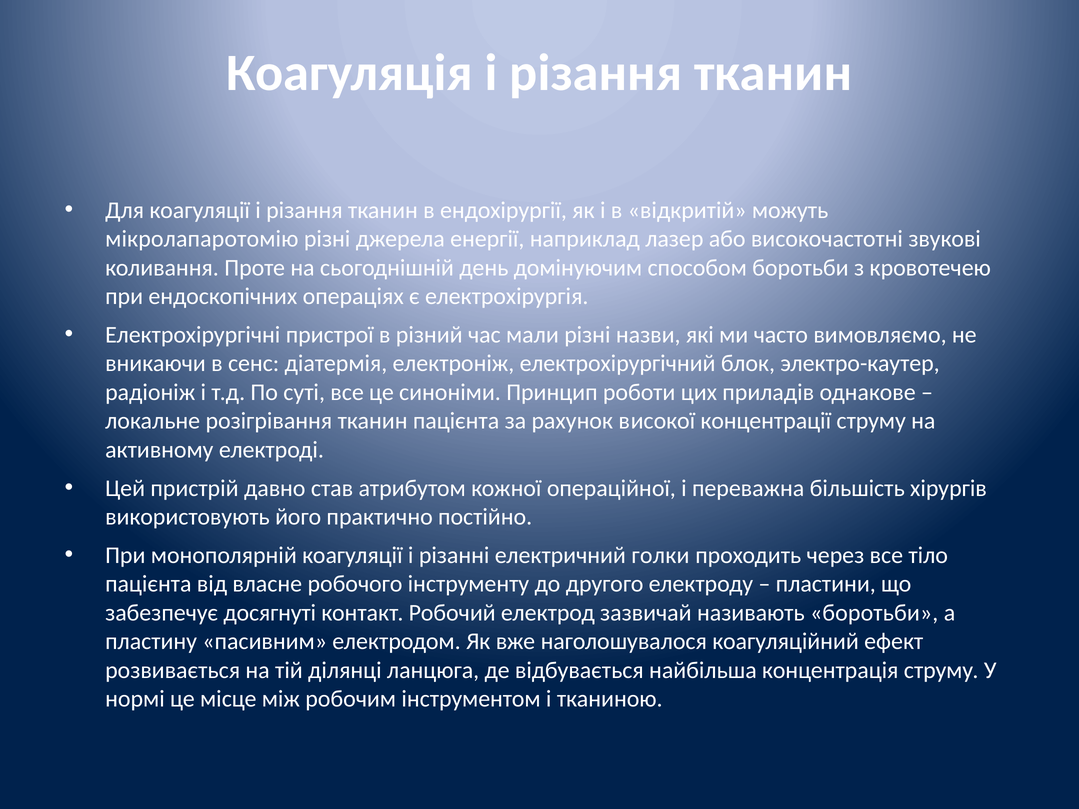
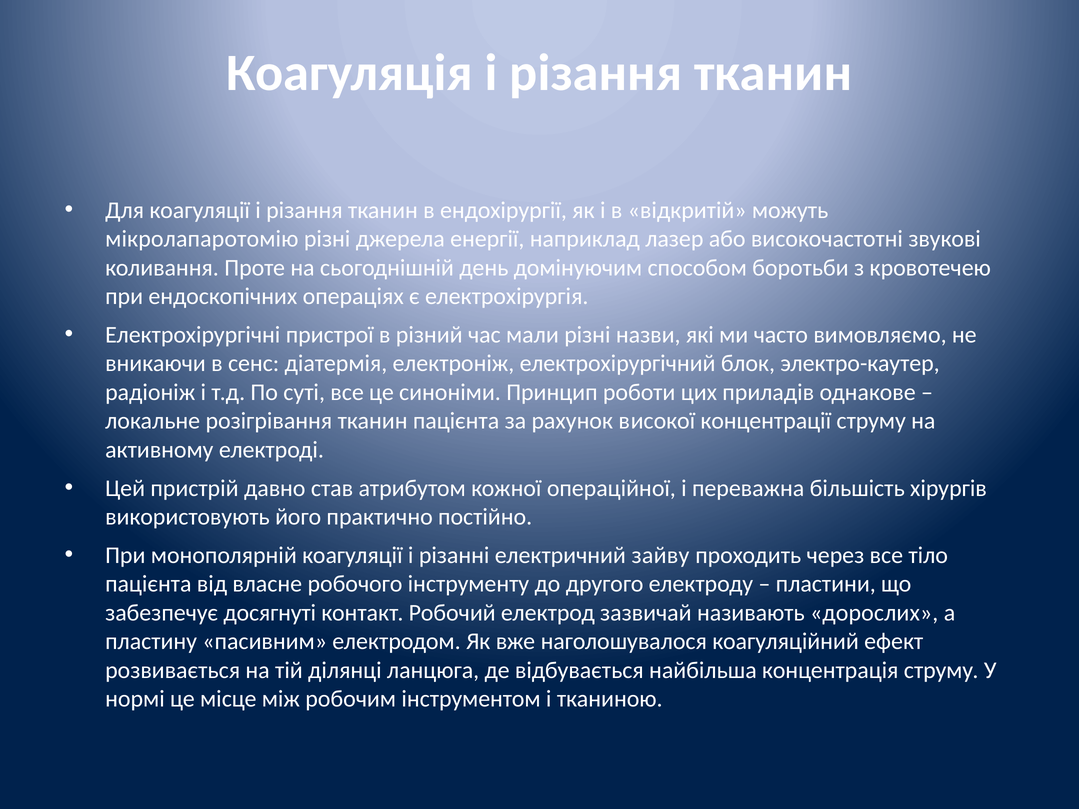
голки: голки -> зайву
називають боротьби: боротьби -> дорослих
